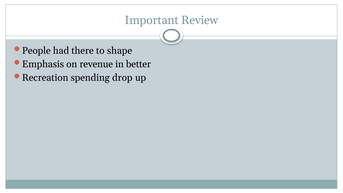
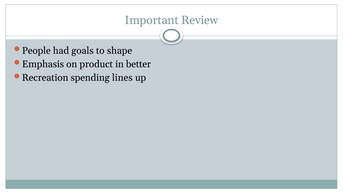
there: there -> goals
revenue: revenue -> product
drop: drop -> lines
